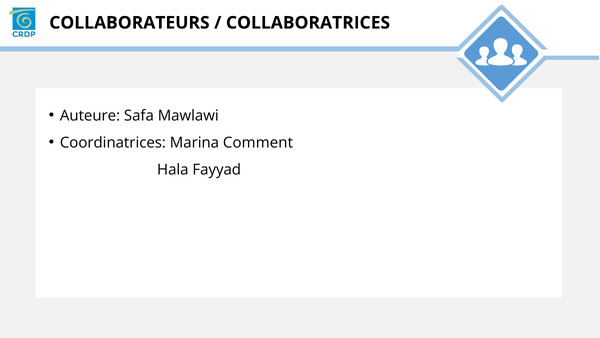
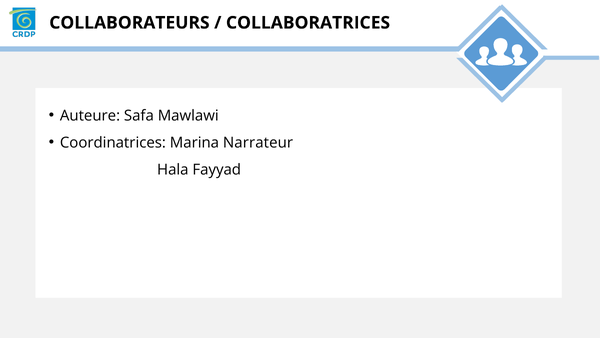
Comment: Comment -> Narrateur
